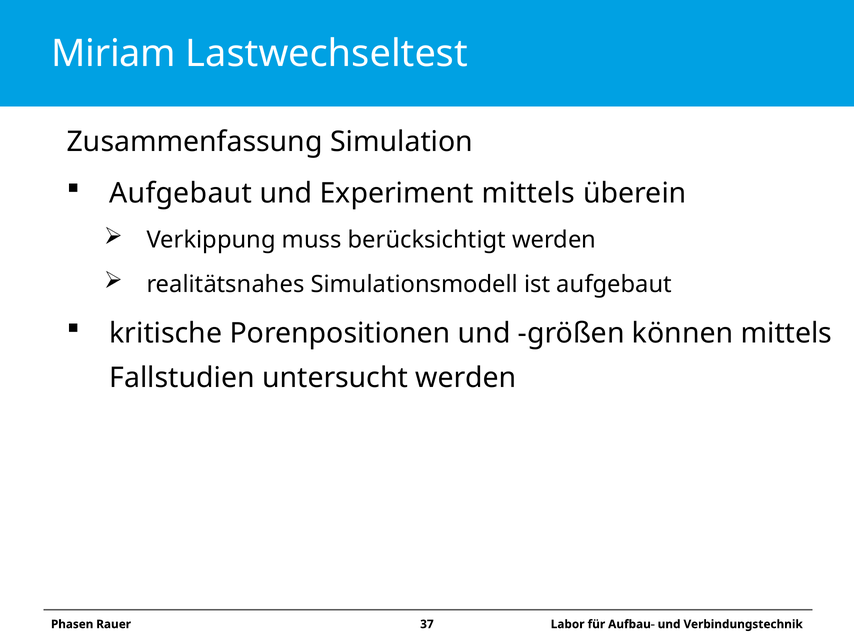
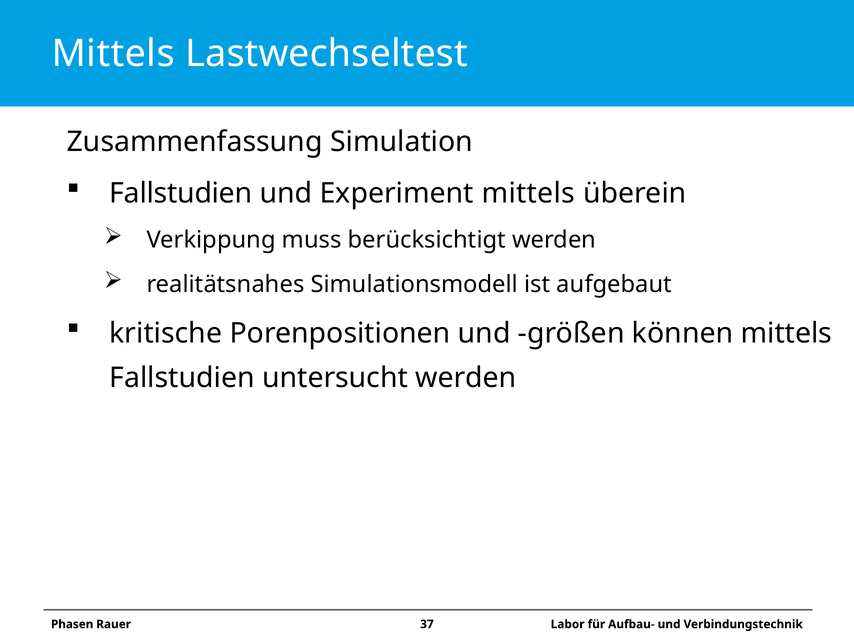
Miriam at (114, 53): Miriam -> Mittels
Aufgebaut at (181, 193): Aufgebaut -> Fallstudien
